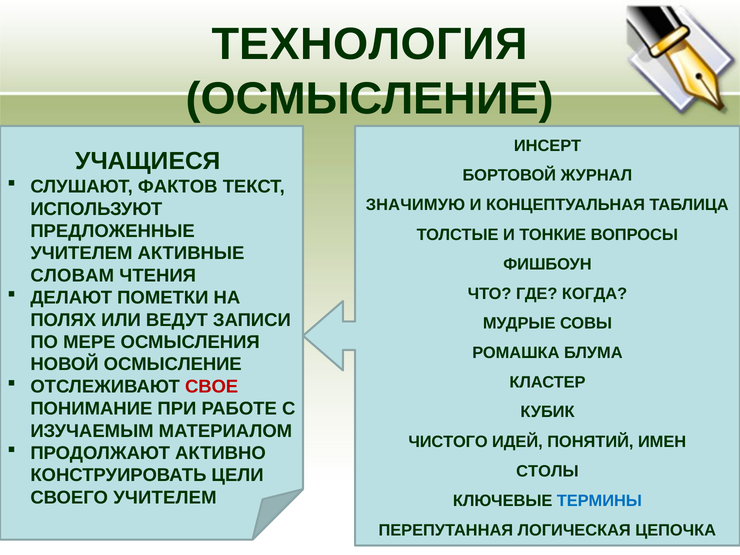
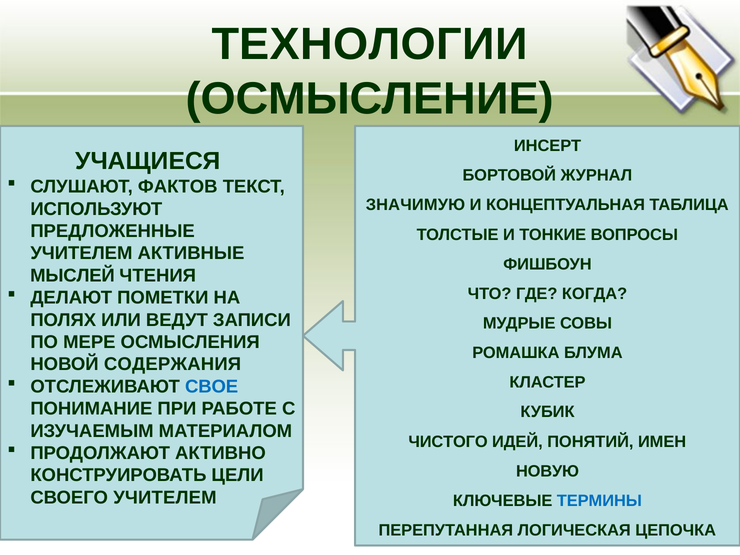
ТЕХНОЛОГИЯ: ТЕХНОЛОГИЯ -> ТЕХНОЛОГИИ
СЛОВАМ: СЛОВАМ -> МЫСЛЕЙ
НОВОЙ ОСМЫСЛЕНИЕ: ОСМЫСЛЕНИЕ -> СОДЕРЖАНИЯ
СВОЕ colour: red -> blue
СТОЛЫ: СТОЛЫ -> НОВУЮ
